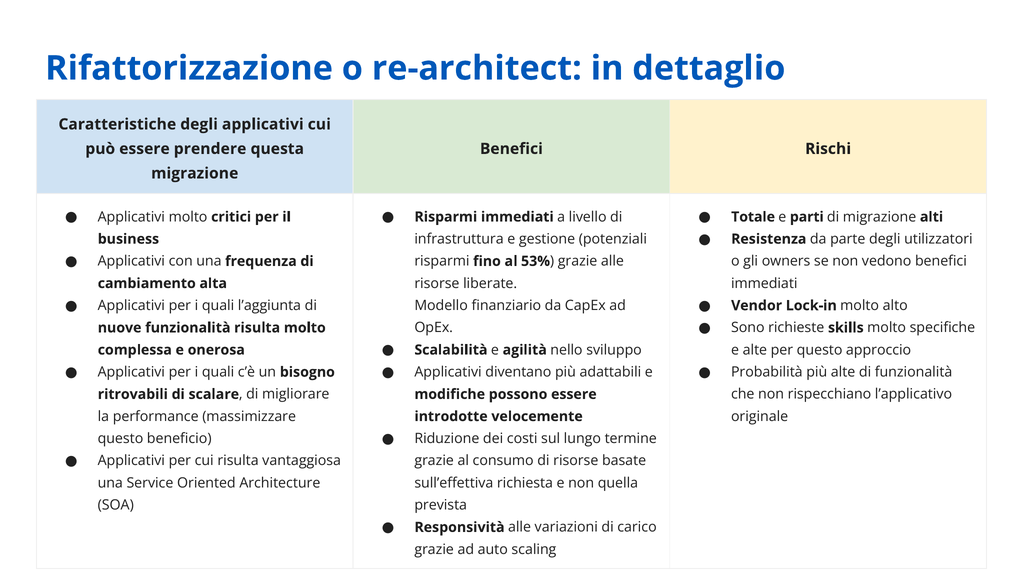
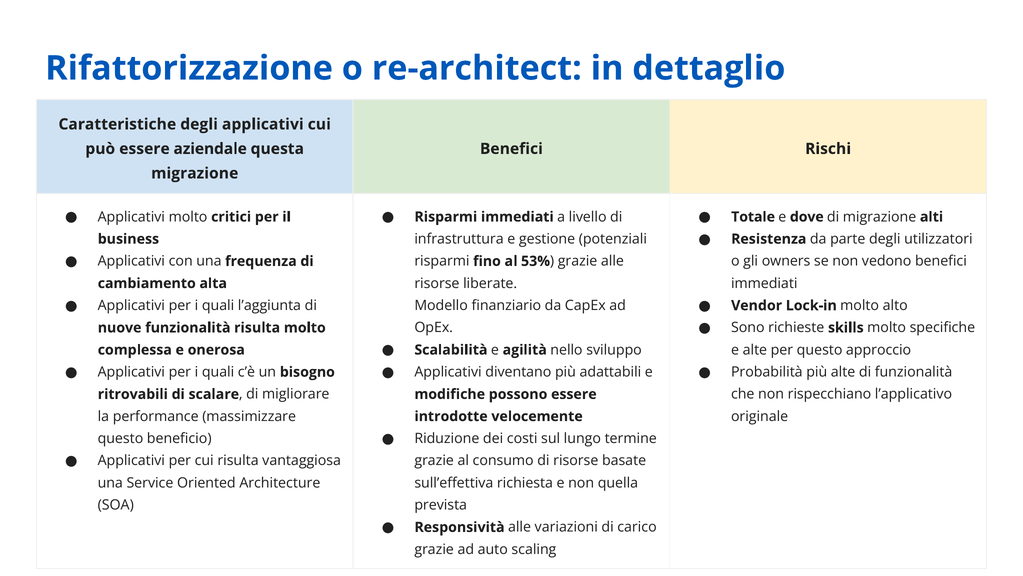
prendere: prendere -> aziendale
parti: parti -> dove
